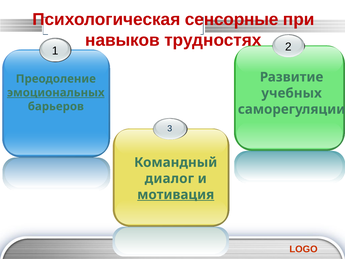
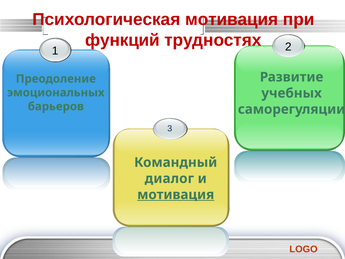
Психологическая сенсорные: сенсорные -> мотивация
навыков: навыков -> функций
эмоциональных underline: present -> none
